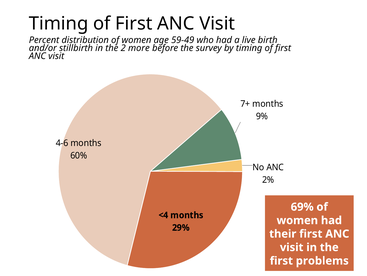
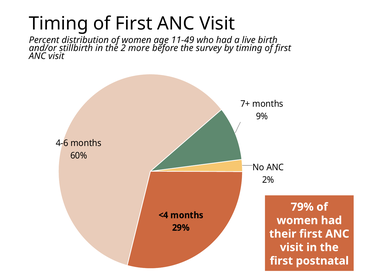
59-49: 59-49 -> 11-49
69%: 69% -> 79%
problems: problems -> postnatal
